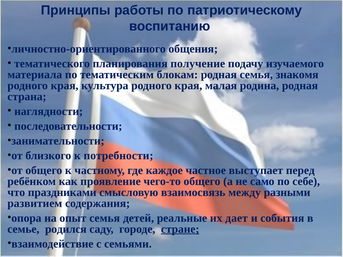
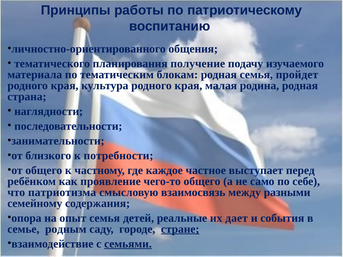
знакомя: знакомя -> пройдет
праздниками: праздниками -> патриотизма
развитием: развитием -> семейному
родился: родился -> родным
семьями underline: none -> present
